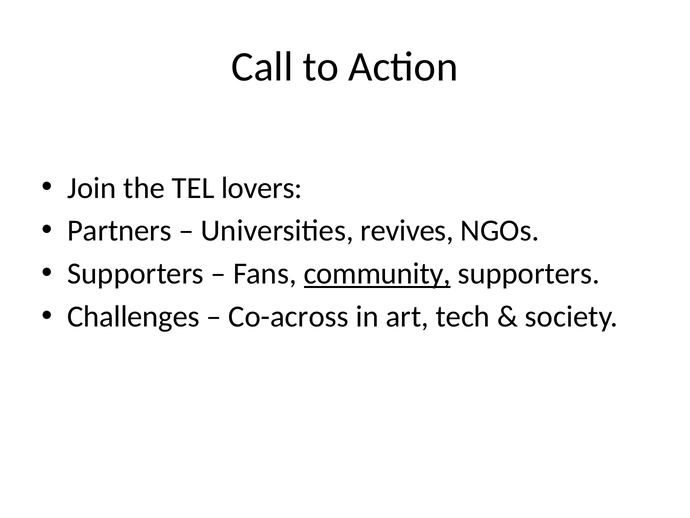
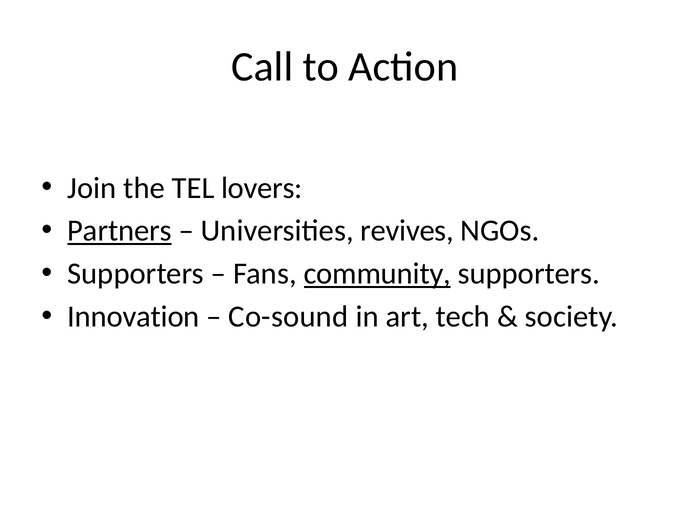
Partners underline: none -> present
Challenges: Challenges -> Innovation
Co-across: Co-across -> Co-sound
